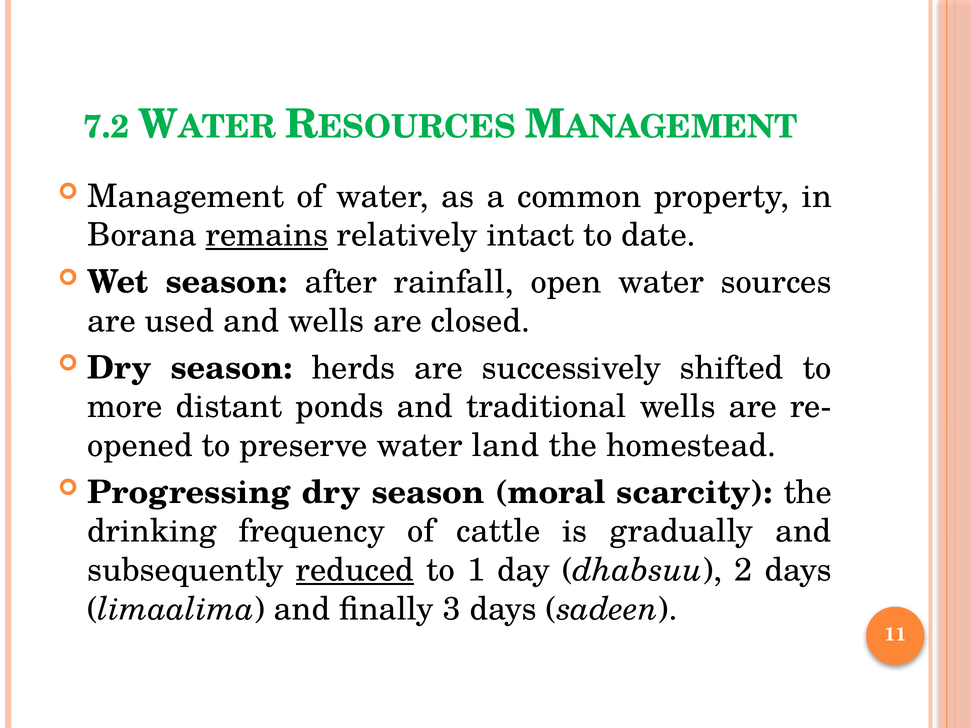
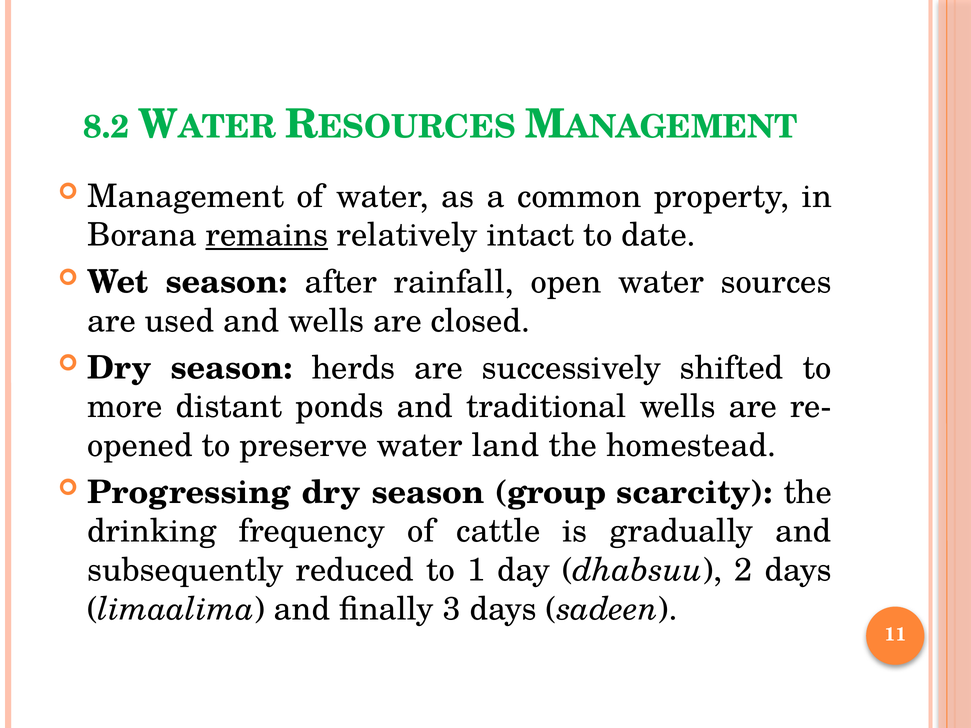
7.2: 7.2 -> 8.2
moral: moral -> group
reduced underline: present -> none
